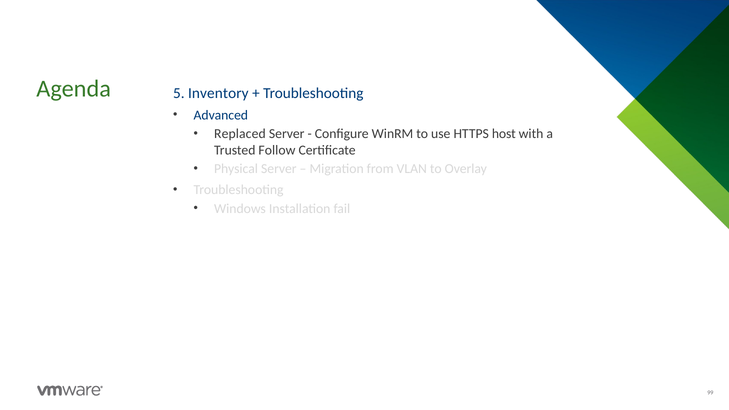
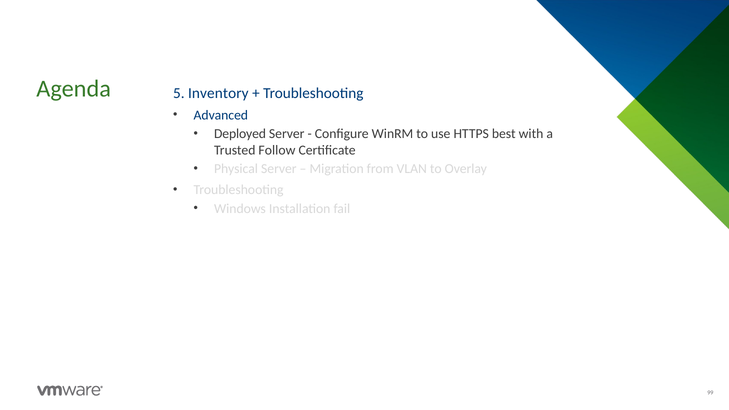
Replaced: Replaced -> Deployed
host: host -> best
